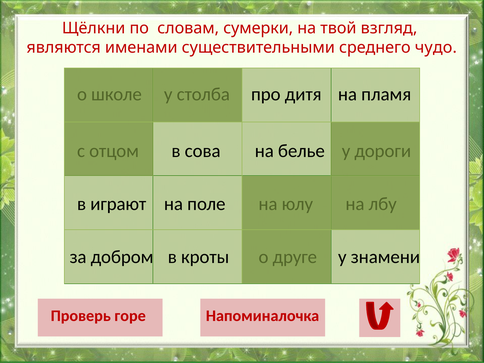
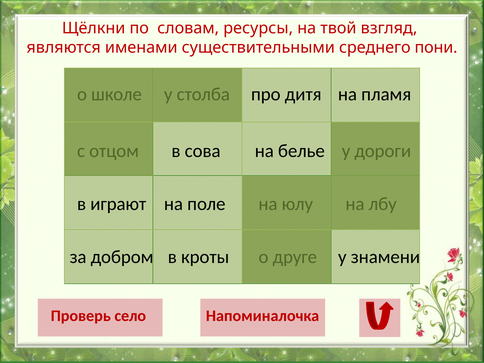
сумерки: сумерки -> ресурсы
чудо: чудо -> пони
горе: горе -> село
